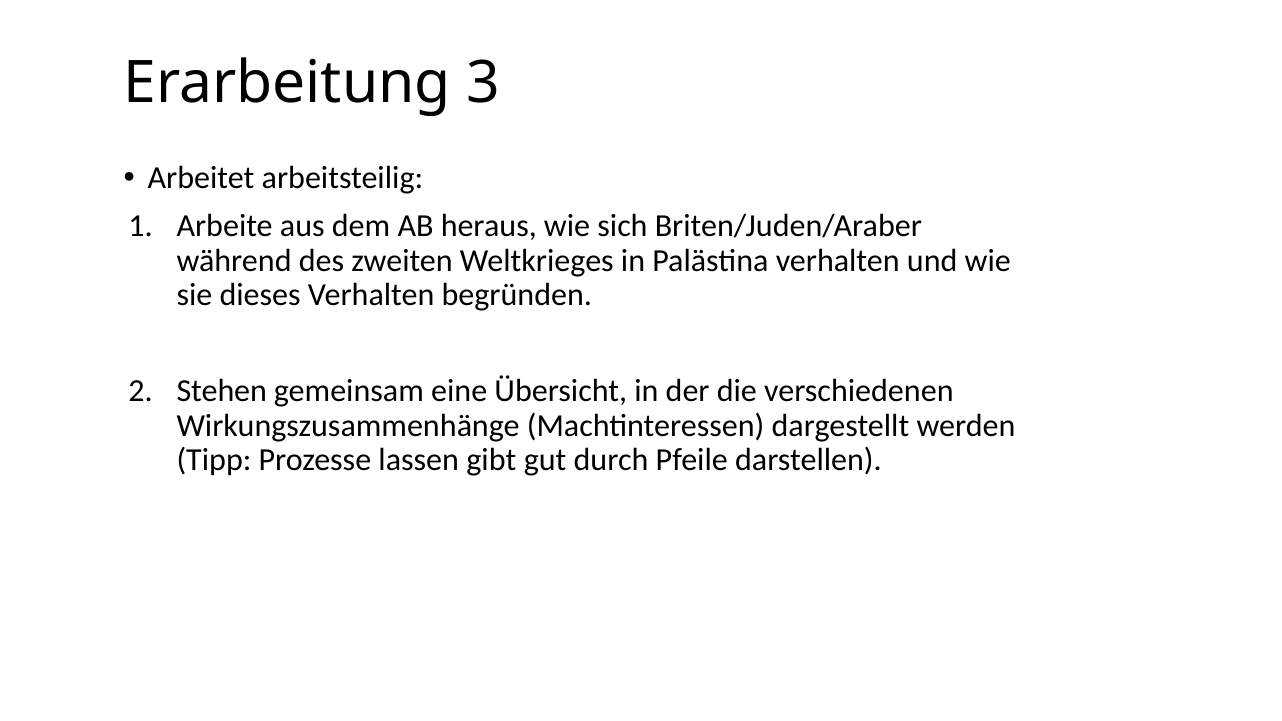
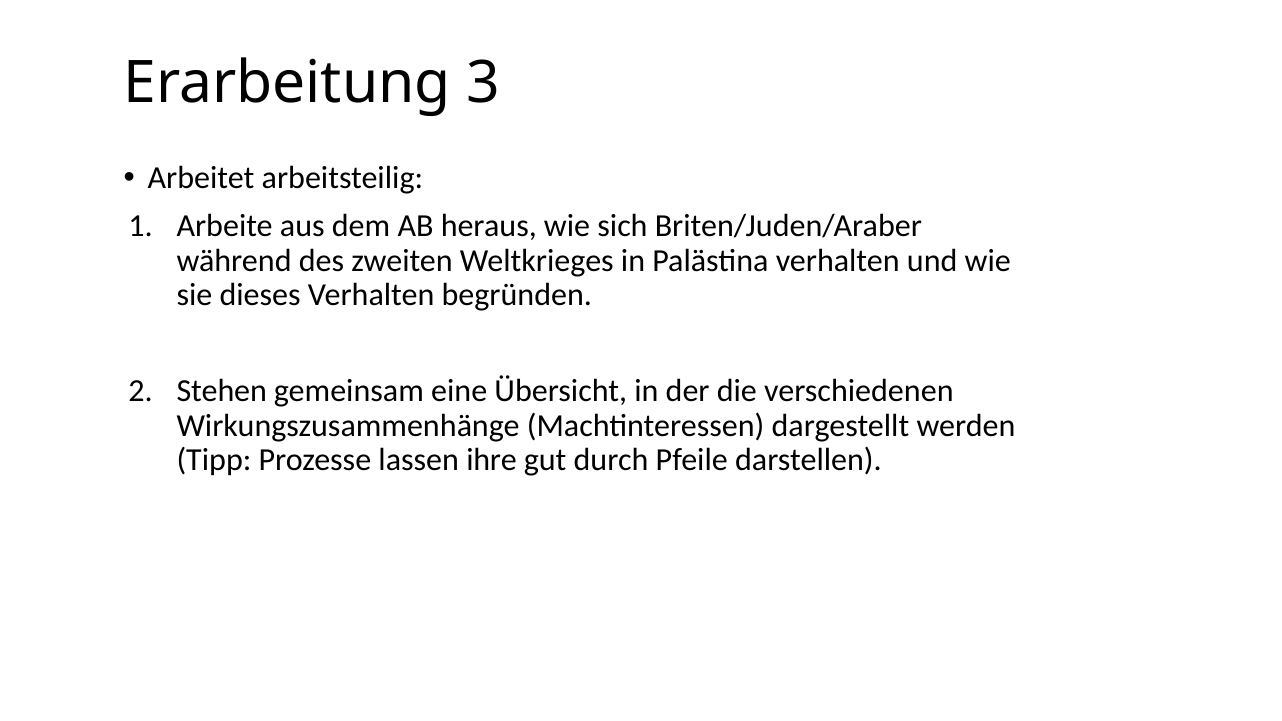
gibt: gibt -> ihre
